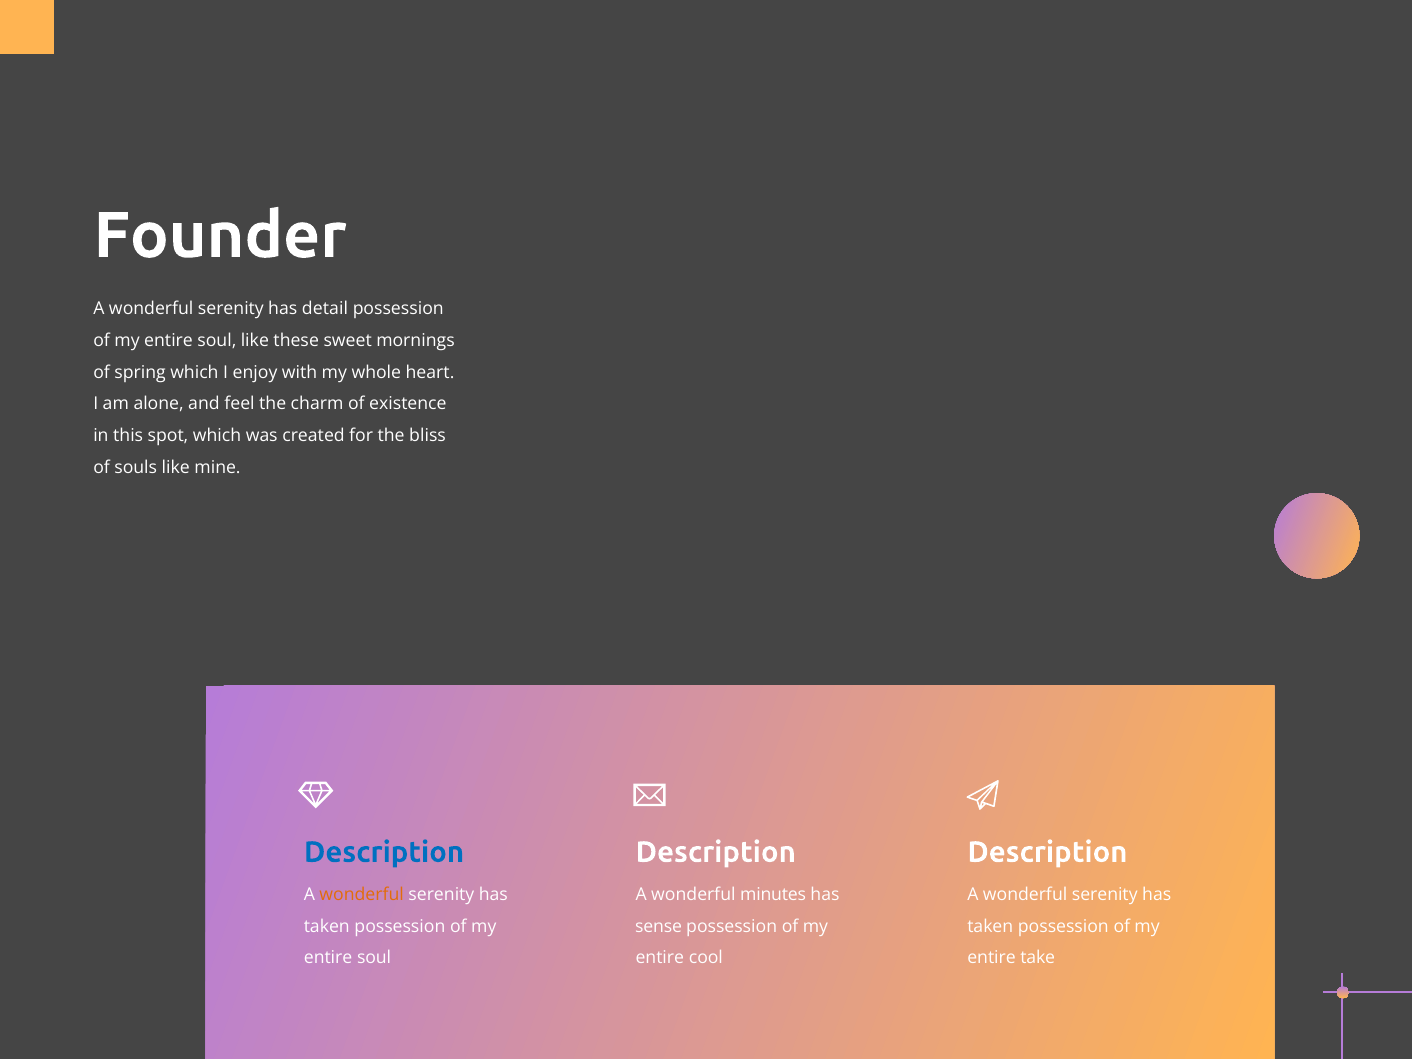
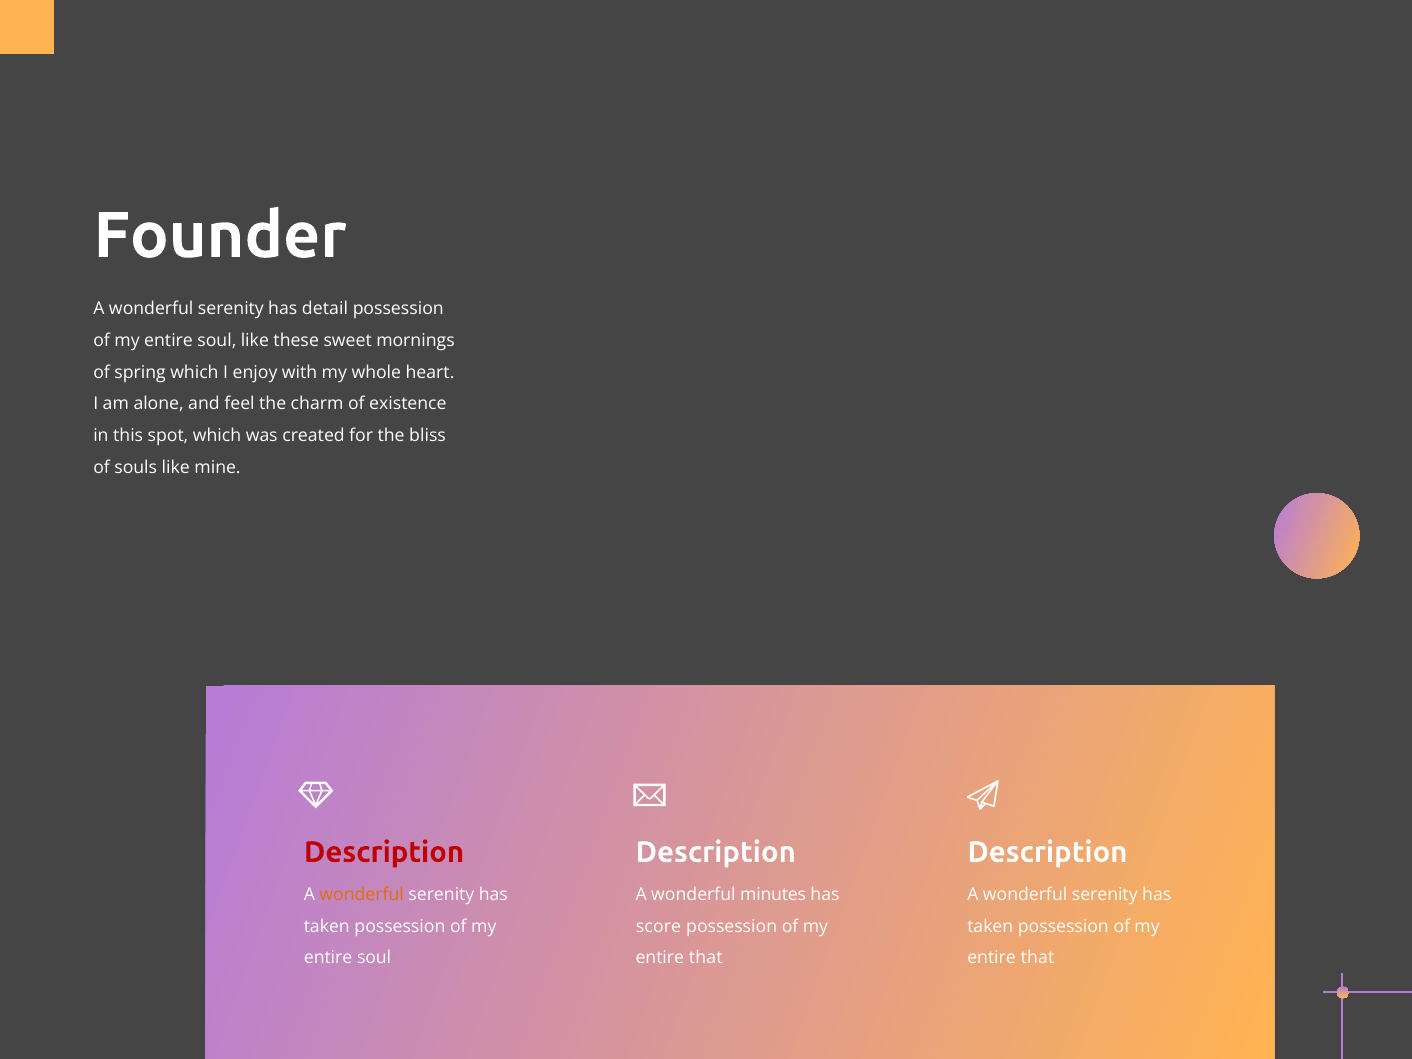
Description at (384, 852) colour: blue -> red
sense: sense -> score
cool at (706, 958): cool -> that
take at (1038, 958): take -> that
